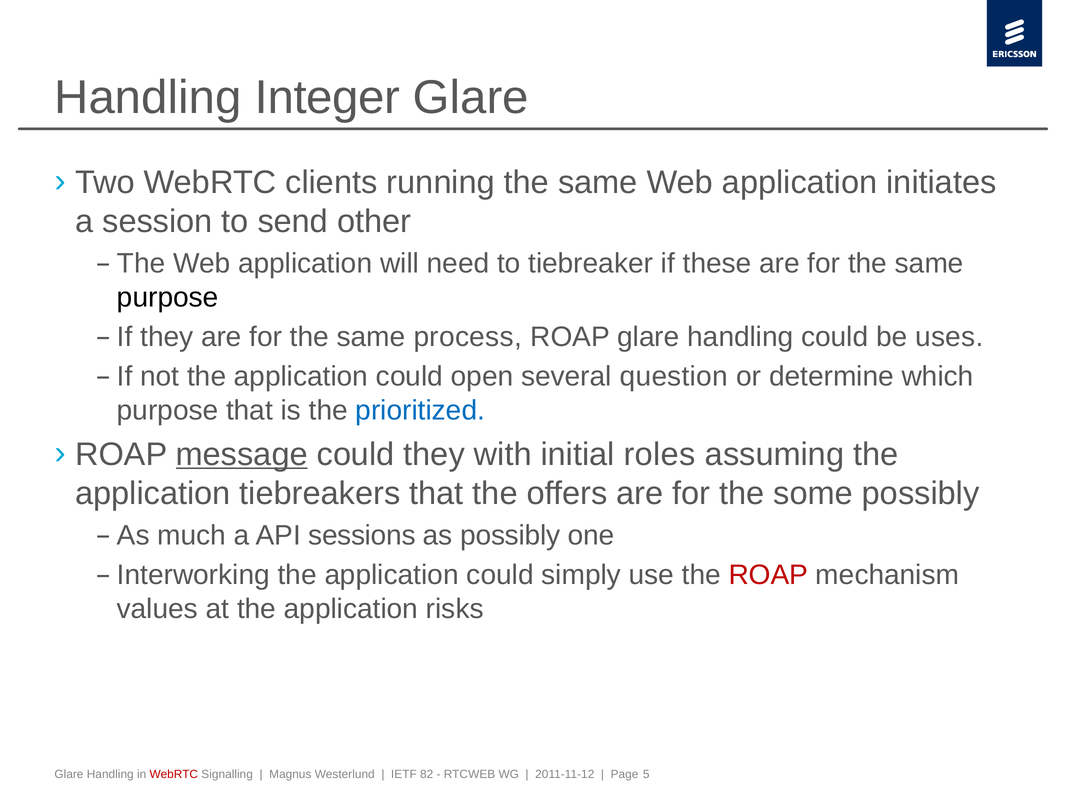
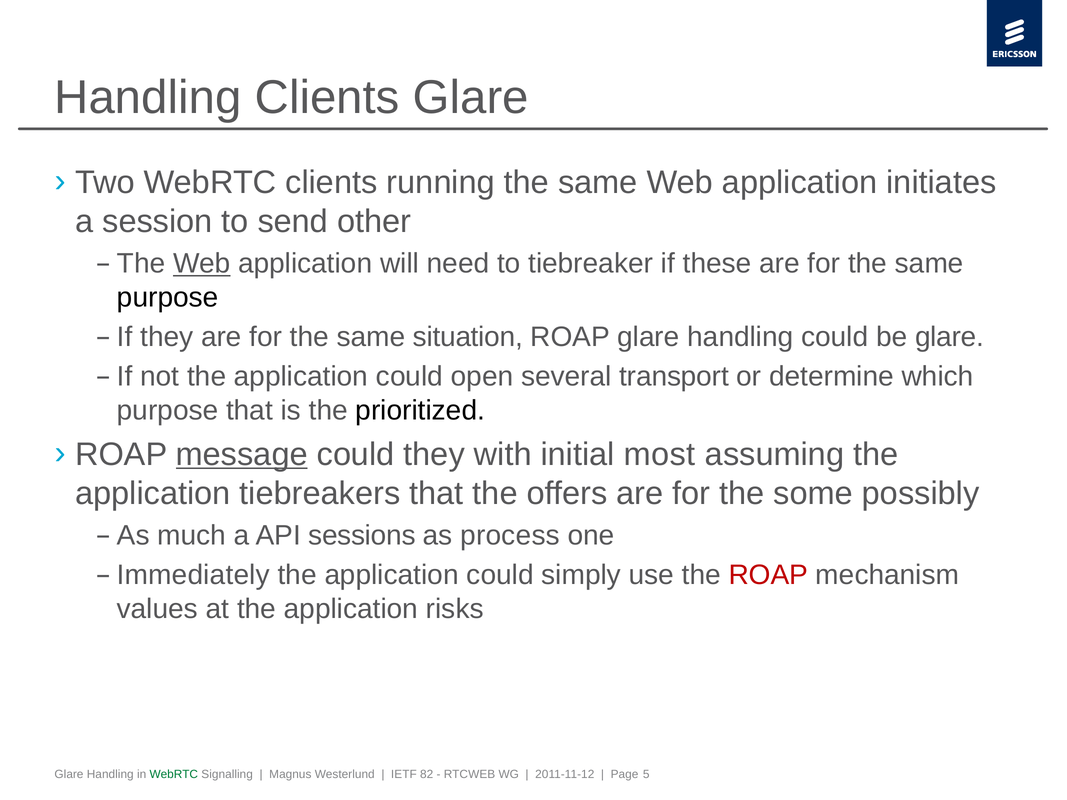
Handling Integer: Integer -> Clients
Web at (202, 264) underline: none -> present
process: process -> situation
be uses: uses -> glare
question: question -> transport
prioritized colour: blue -> black
roles: roles -> most
as possibly: possibly -> process
Interworking: Interworking -> Immediately
WebRTC at (174, 774) colour: red -> green
